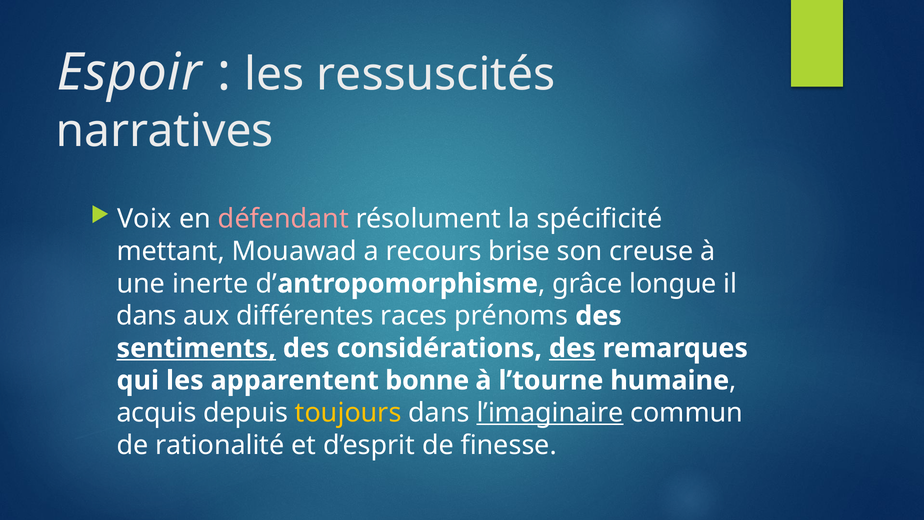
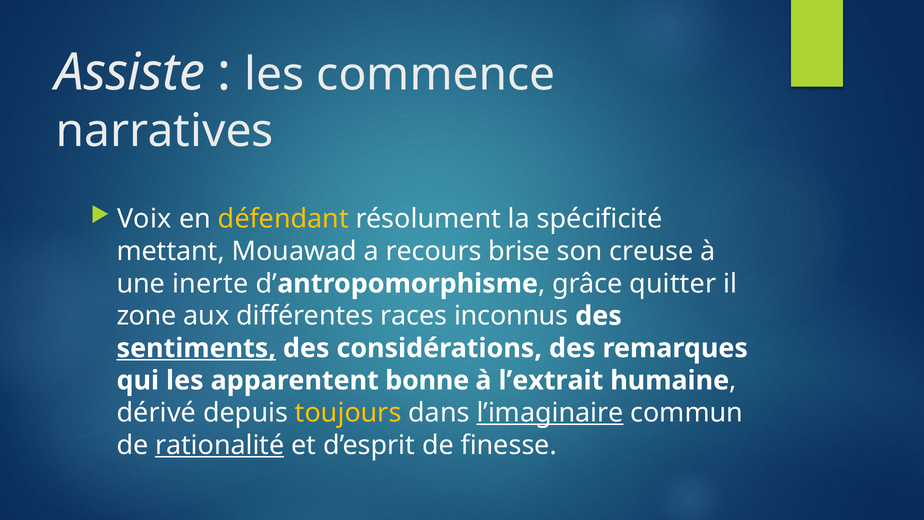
Espoir: Espoir -> Assiste
ressuscités: ressuscités -> commence
défendant colour: pink -> yellow
longue: longue -> quitter
dans at (147, 316): dans -> zone
prénoms: prénoms -> inconnus
des at (572, 348) underline: present -> none
l’tourne: l’tourne -> l’extrait
acquis: acquis -> dérivé
rationalité underline: none -> present
